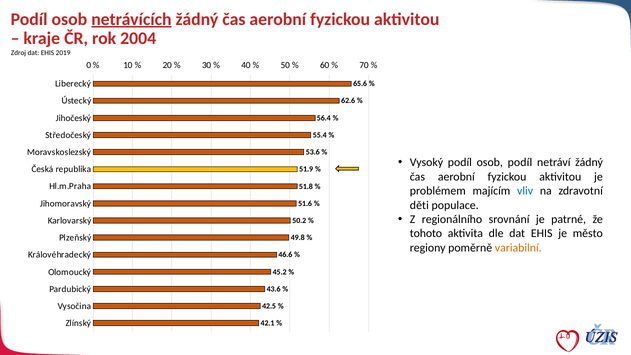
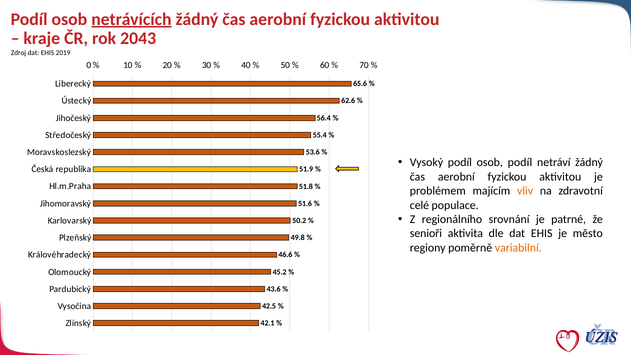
2004: 2004 -> 2043
vliv colour: blue -> orange
děti: děti -> celé
tohoto: tohoto -> senioři
